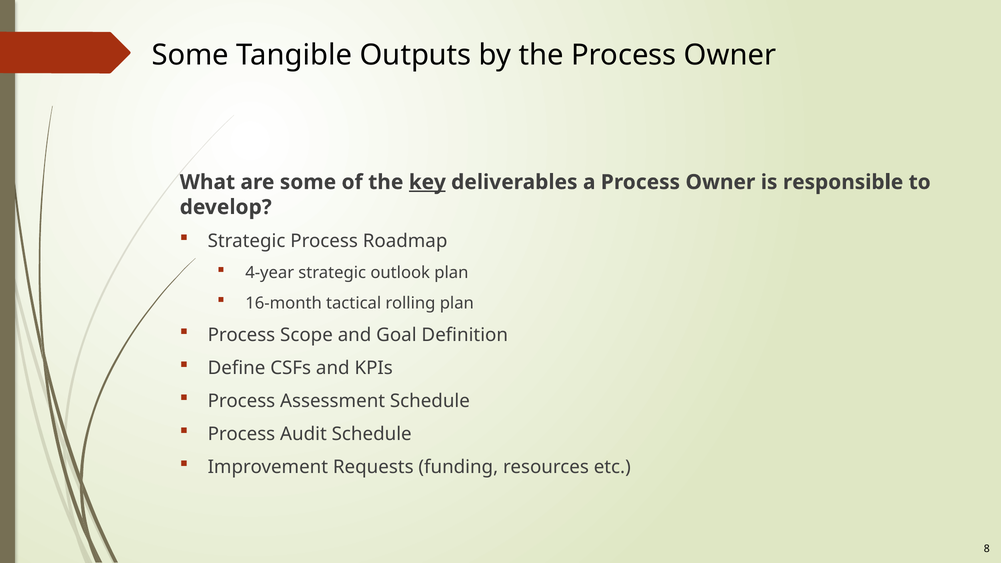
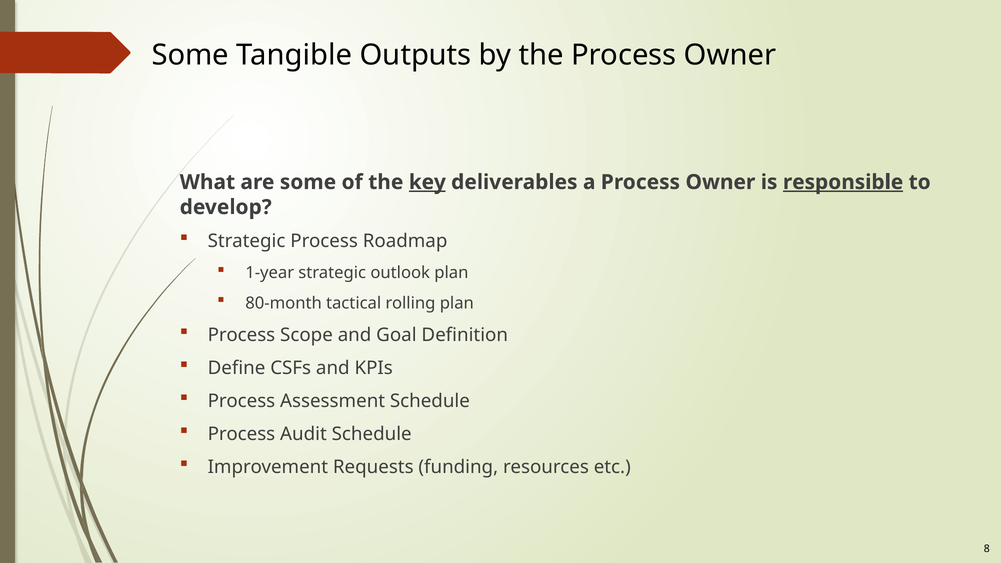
responsible underline: none -> present
4-year: 4-year -> 1-year
16-month: 16-month -> 80-month
